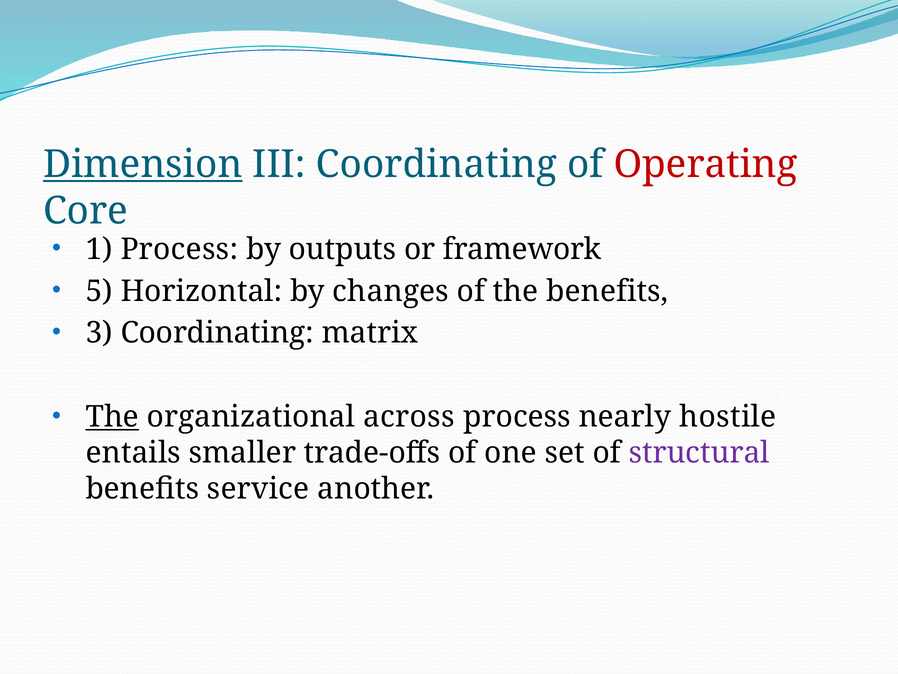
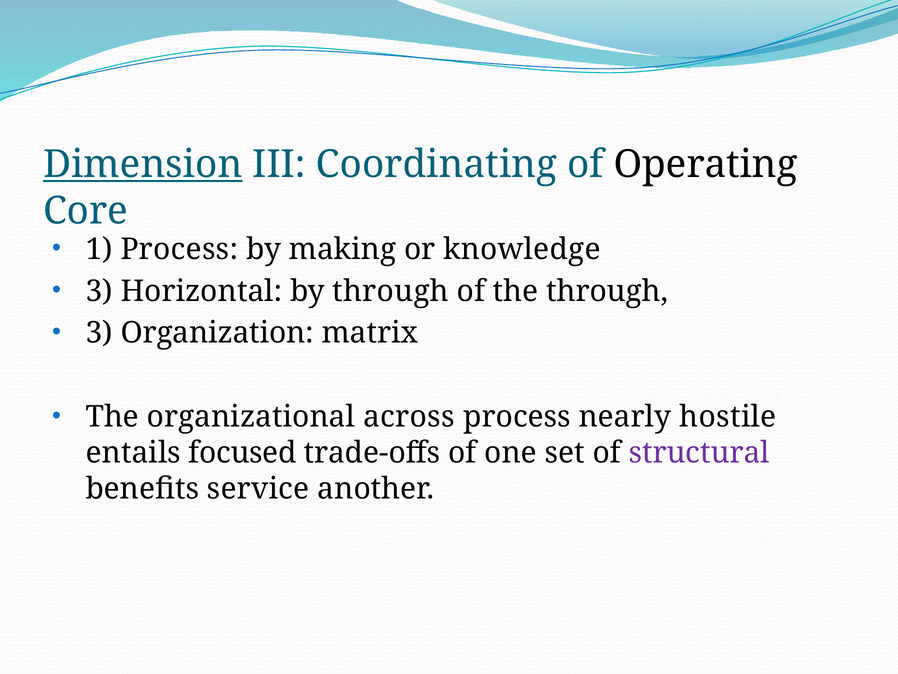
Operating colour: red -> black
outputs: outputs -> making
framework: framework -> knowledge
5 at (99, 291): 5 -> 3
by changes: changes -> through
the benefits: benefits -> through
3 Coordinating: Coordinating -> Organization
The at (112, 417) underline: present -> none
smaller: smaller -> focused
